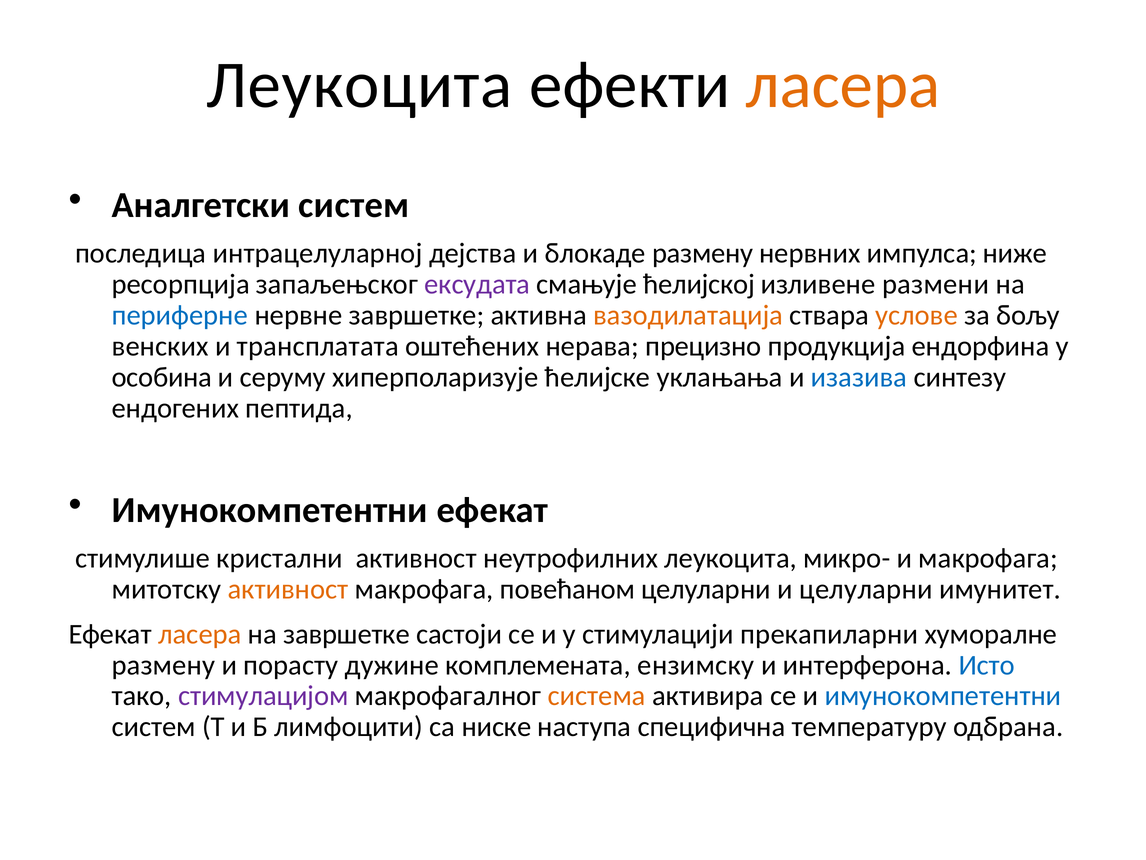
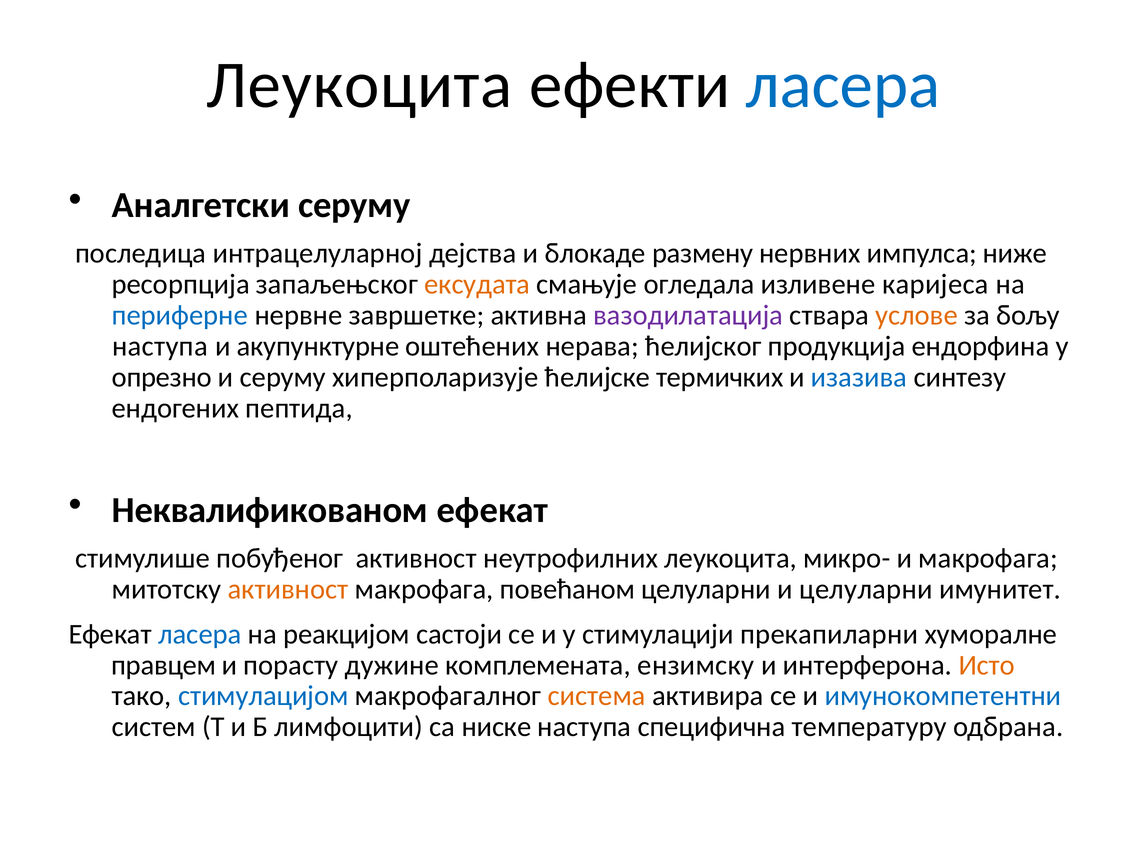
ласера at (843, 85) colour: orange -> blue
Аналгетски систем: систем -> серуму
ексудата colour: purple -> orange
ћелијској: ћелијској -> огледала
размени: размени -> каријеса
вазодилатација colour: orange -> purple
венских at (160, 346): венских -> наступа
трансплатата: трансплатата -> акупунктурне
прецизно: прецизно -> ћелијског
особина: особина -> опрезно
уклањања: уклањања -> термичких
Имунокомпетентни at (270, 510): Имунокомпетентни -> Неквалификованом
кристални: кристални -> побуђеног
ласера at (200, 634) colour: orange -> blue
на завршетке: завршетке -> реакцијом
размену at (163, 665): размену -> правцем
Исто colour: blue -> orange
стимулацијом colour: purple -> blue
